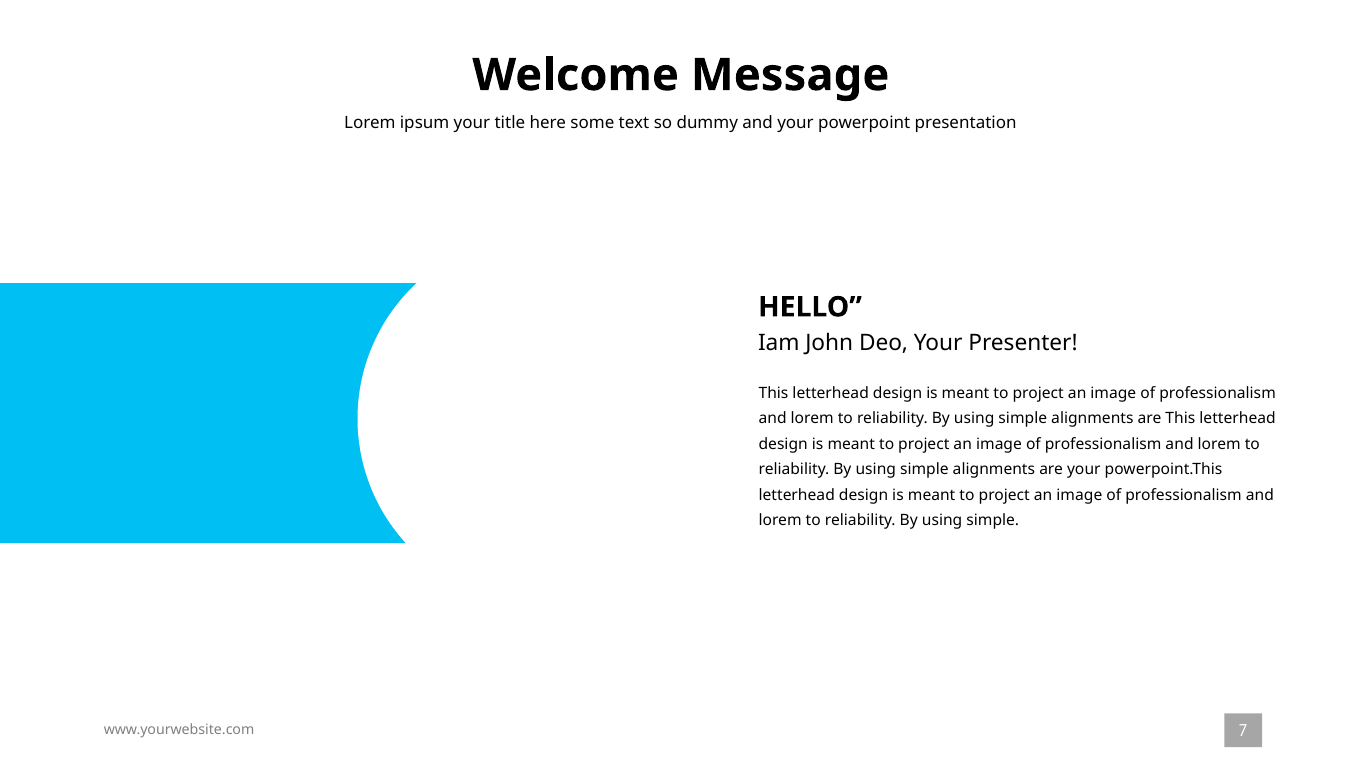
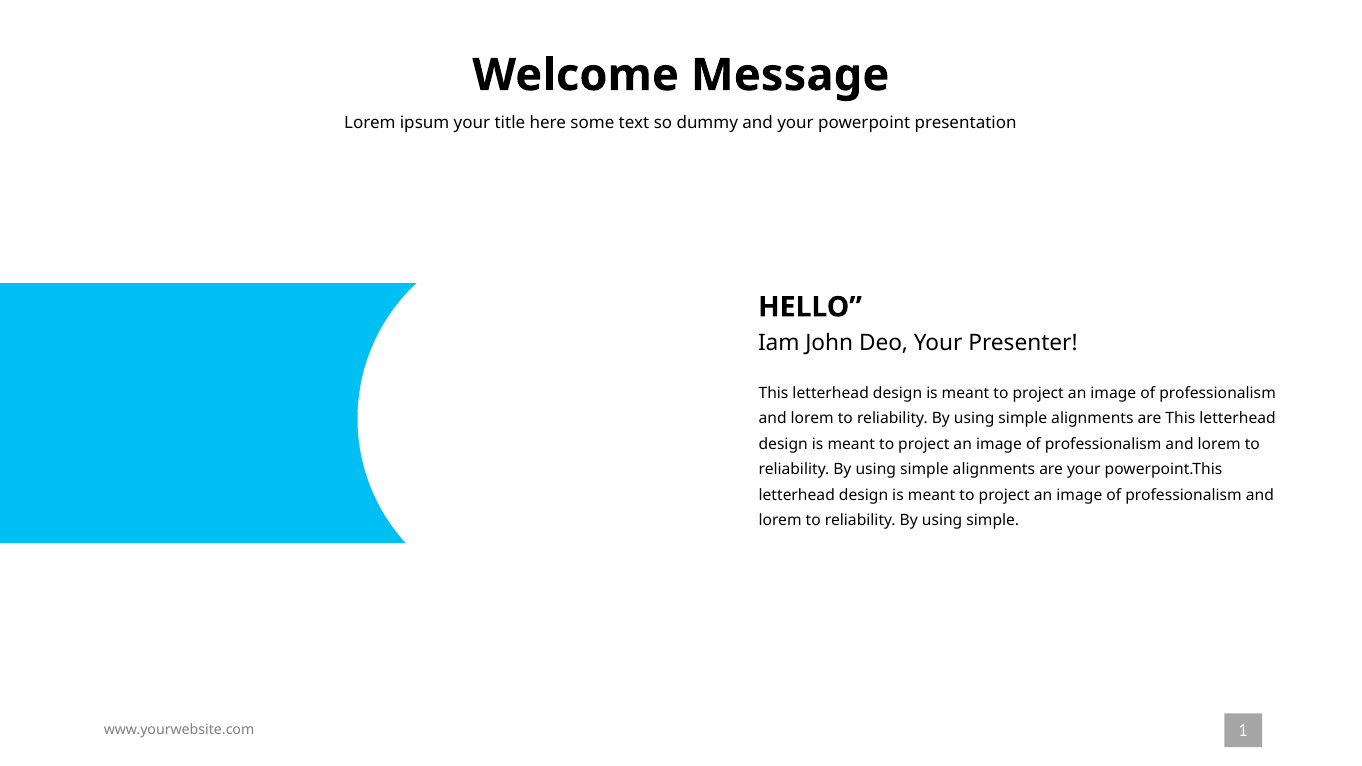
7: 7 -> 1
